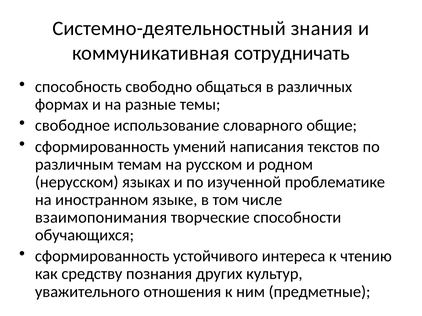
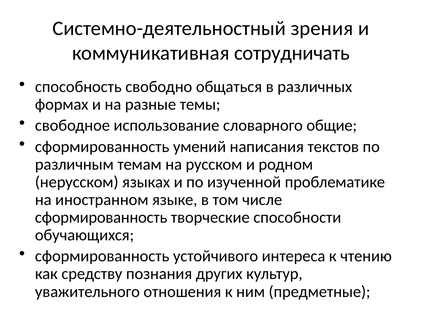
знания: знания -> зрения
взаимопонимания at (101, 218): взаимопонимания -> сформированность
